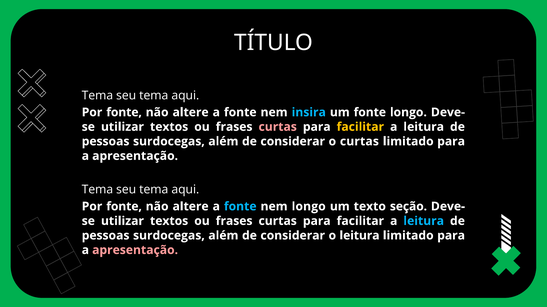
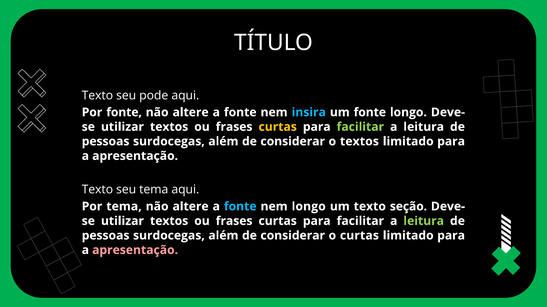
Tema at (97, 96): Tema -> Texto
tema at (154, 96): tema -> pode
curtas at (278, 127) colour: pink -> yellow
facilitar at (360, 127) colour: yellow -> light green
o curtas: curtas -> textos
Tema at (97, 190): Tema -> Texto
fonte at (124, 207): fonte -> tema
leitura at (424, 221) colour: light blue -> light green
o leitura: leitura -> curtas
